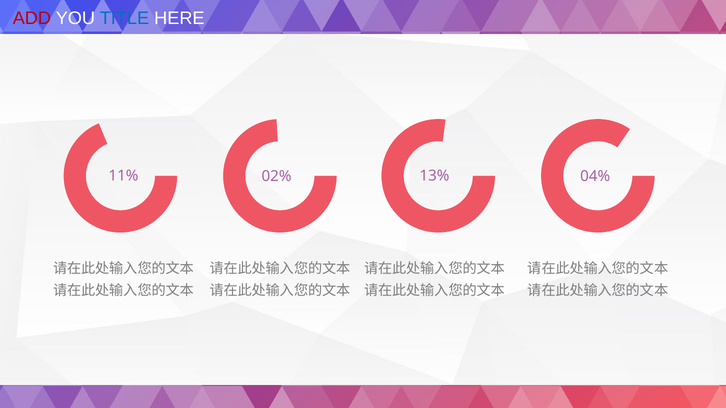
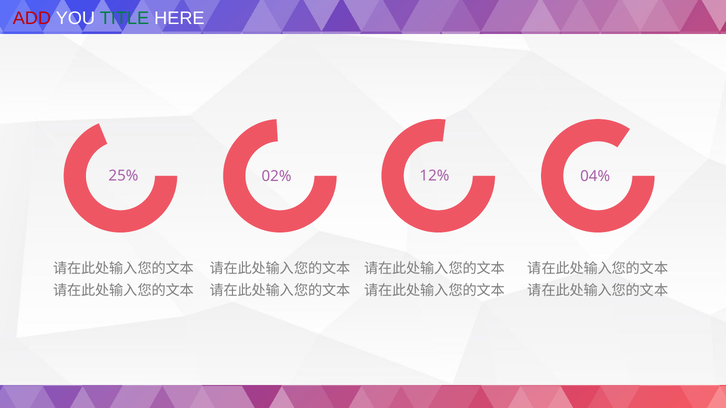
TITLE colour: blue -> green
11%: 11% -> 25%
13%: 13% -> 12%
